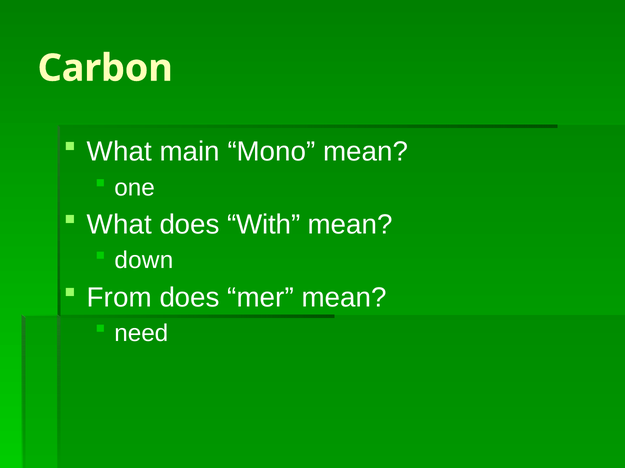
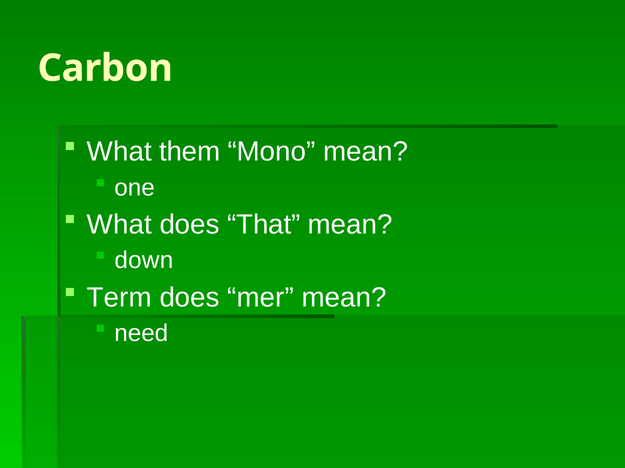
main: main -> them
With: With -> That
From: From -> Term
